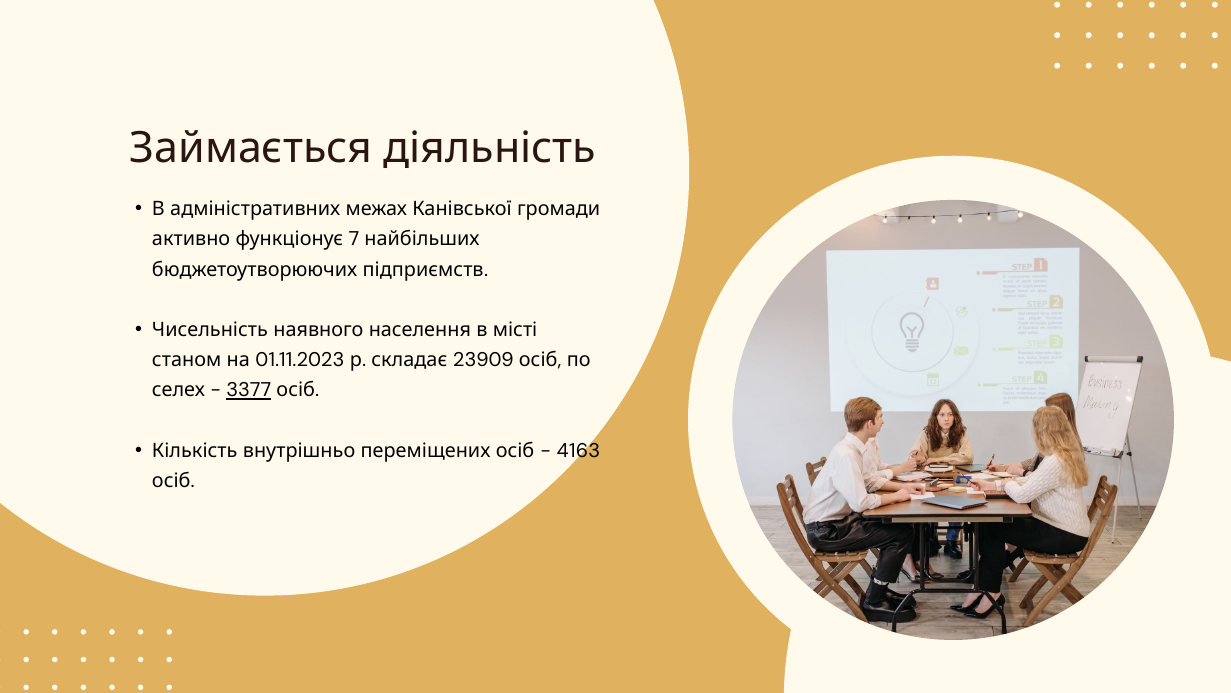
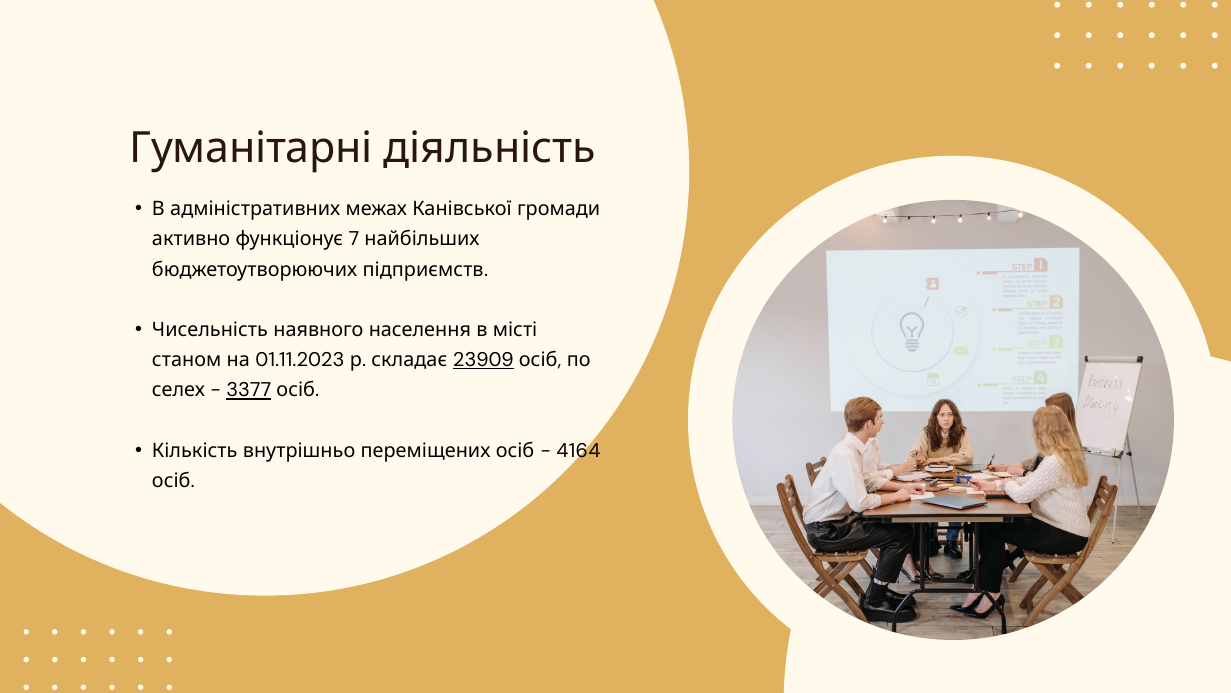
Займається: Займається -> Гуманітарні
23909 underline: none -> present
4163: 4163 -> 4164
